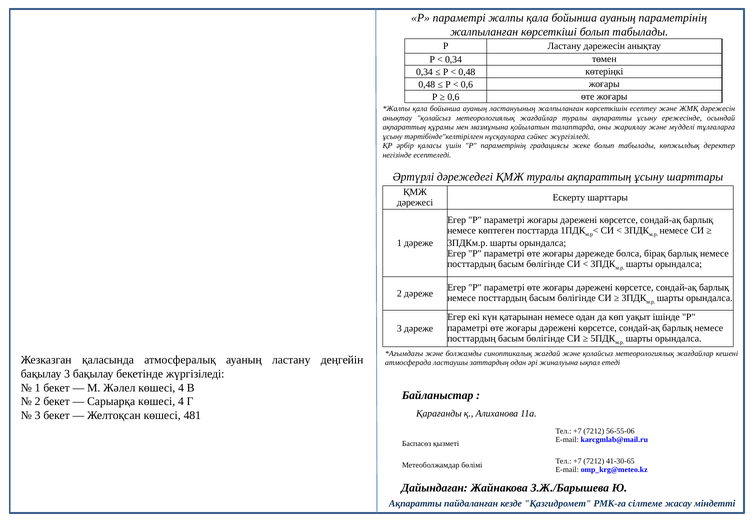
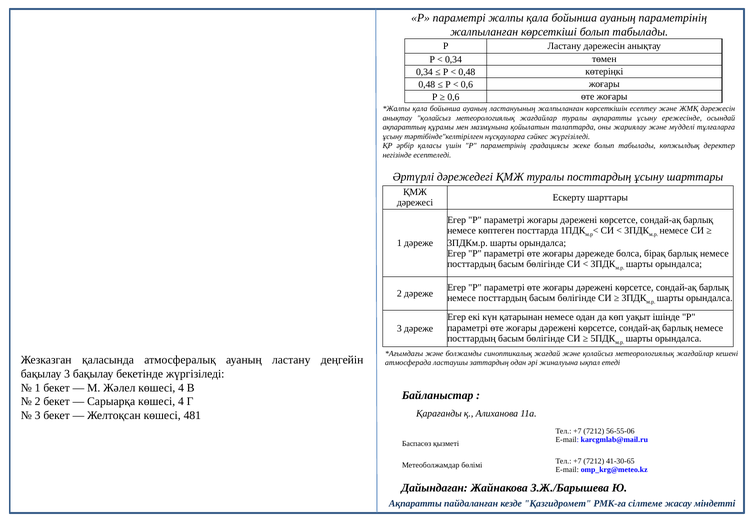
туралы ақпараттың: ақпараттың -> посттардың
